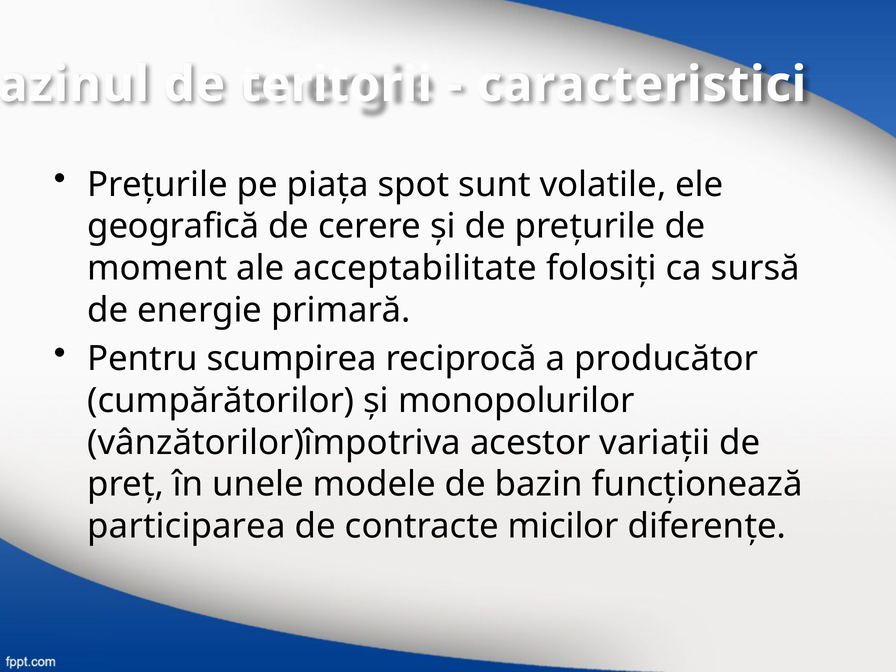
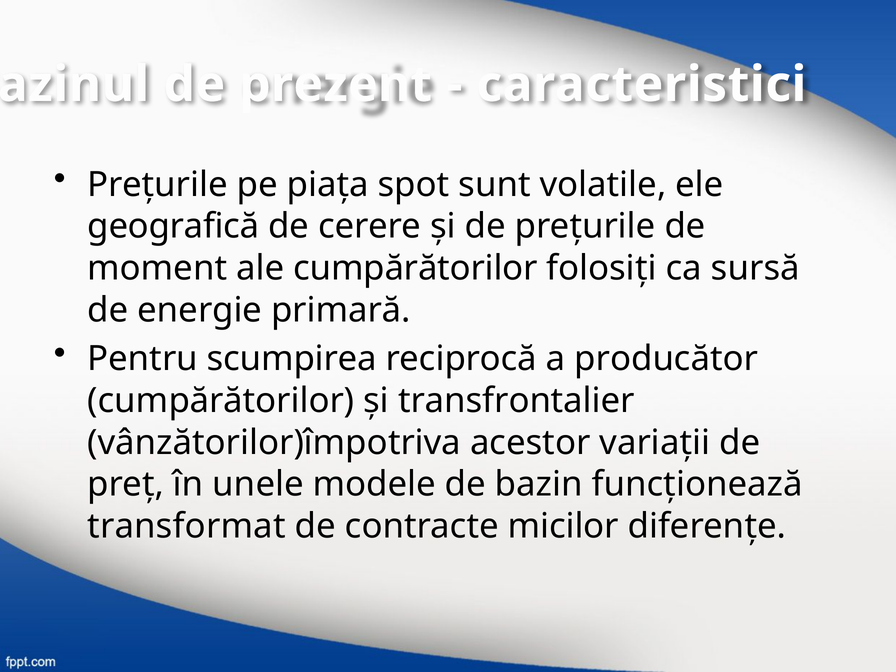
teritorii: teritorii -> prezent
ale acceptabilitate: acceptabilitate -> cumpărătorilor
monopolurilor: monopolurilor -> transfrontalier
participarea: participarea -> transformat
